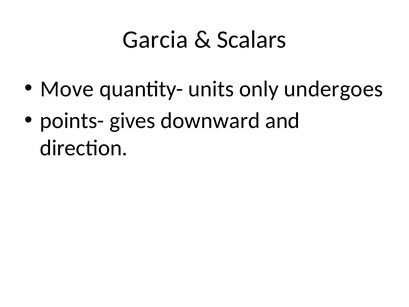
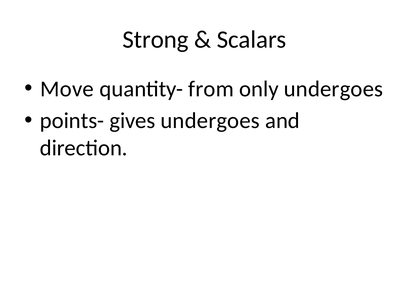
Garcia: Garcia -> Strong
units: units -> from
gives downward: downward -> undergoes
